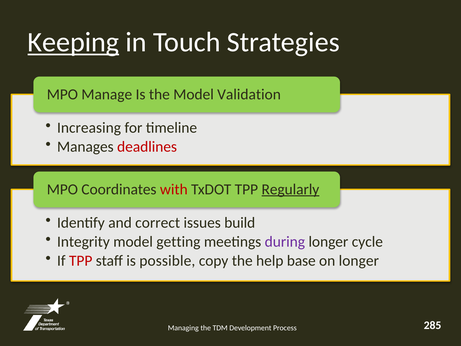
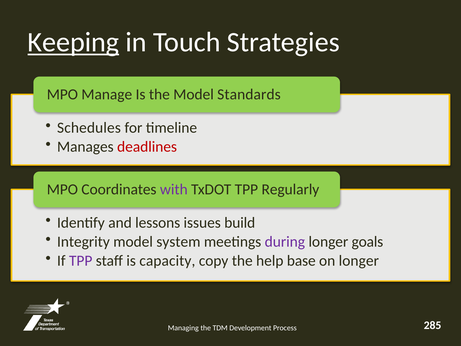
Validation: Validation -> Standards
Increasing: Increasing -> Schedules
with colour: red -> purple
Regularly underline: present -> none
correct: correct -> lessons
getting: getting -> system
cycle: cycle -> goals
TPP at (81, 260) colour: red -> purple
possible: possible -> capacity
